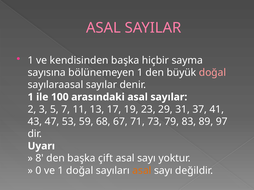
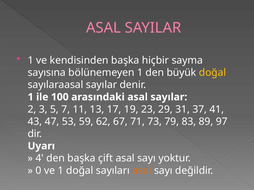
doğal at (212, 73) colour: pink -> yellow
68: 68 -> 62
8: 8 -> 4
